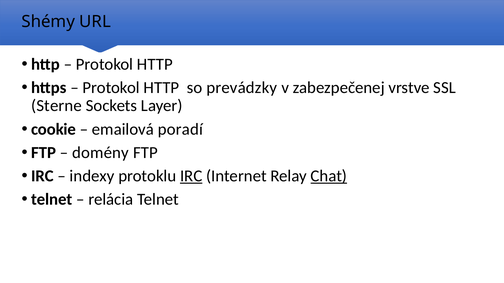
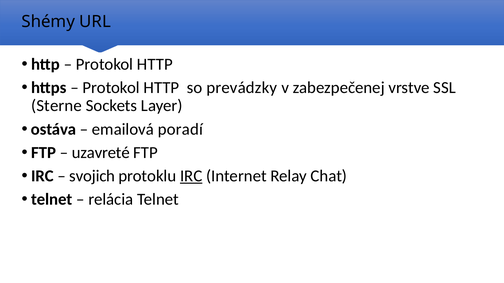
cookie: cookie -> ostáva
domény: domény -> uzavreté
indexy: indexy -> svojich
Chat underline: present -> none
